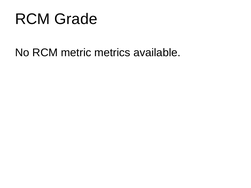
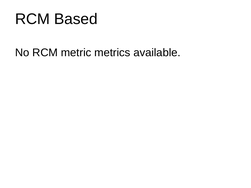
Grade: Grade -> Based
